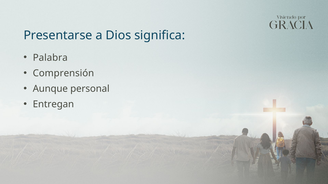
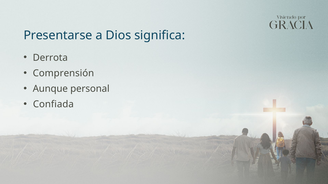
Palabra: Palabra -> Derrota
Entregan: Entregan -> Confiada
